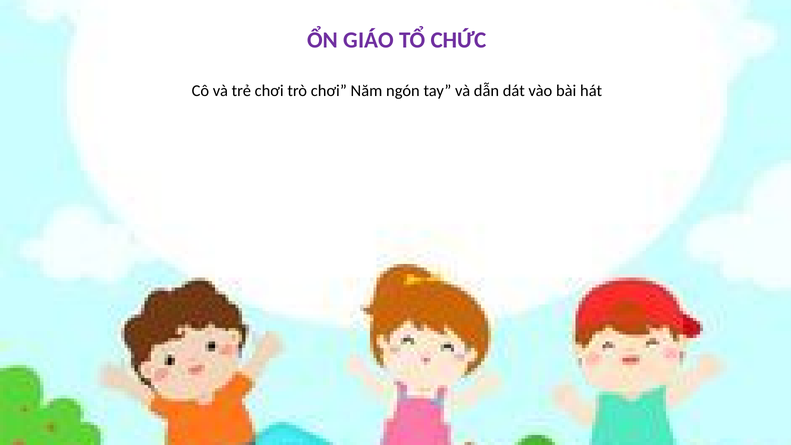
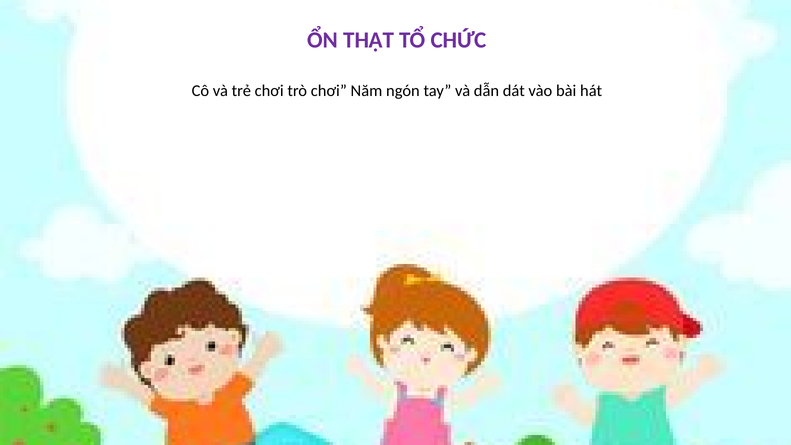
GIÁO: GIÁO -> THẬT
